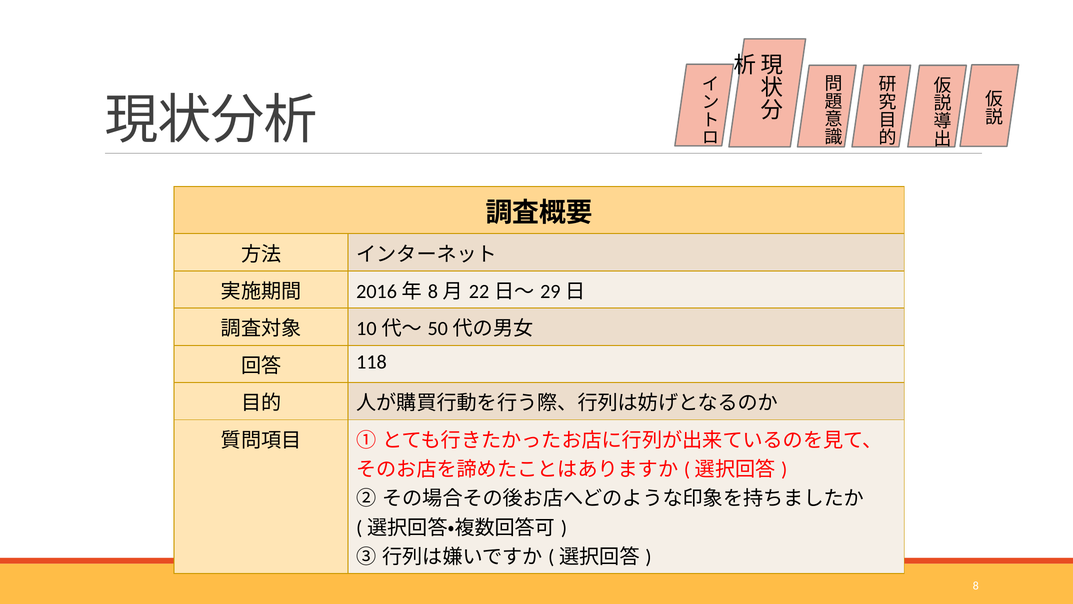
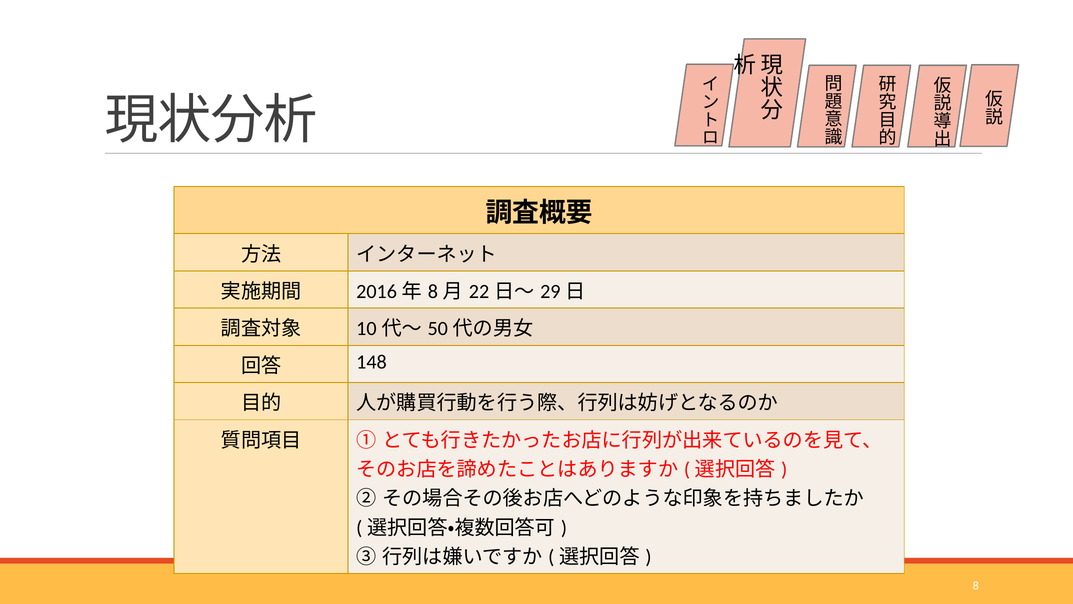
118: 118 -> 148
